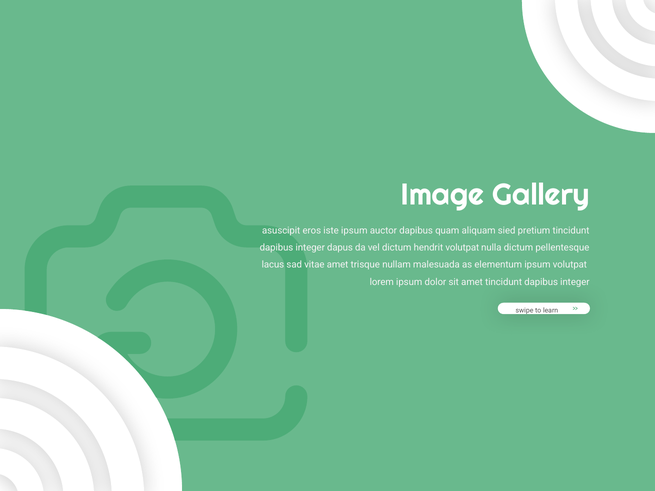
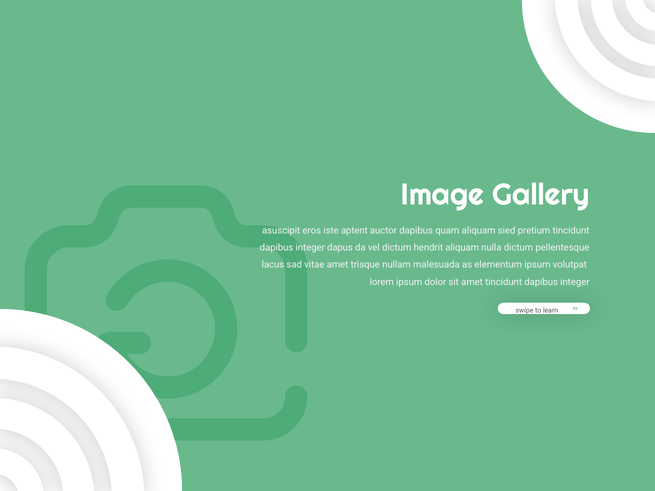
iste ipsum: ipsum -> aptent
hendrit volutpat: volutpat -> aliquam
